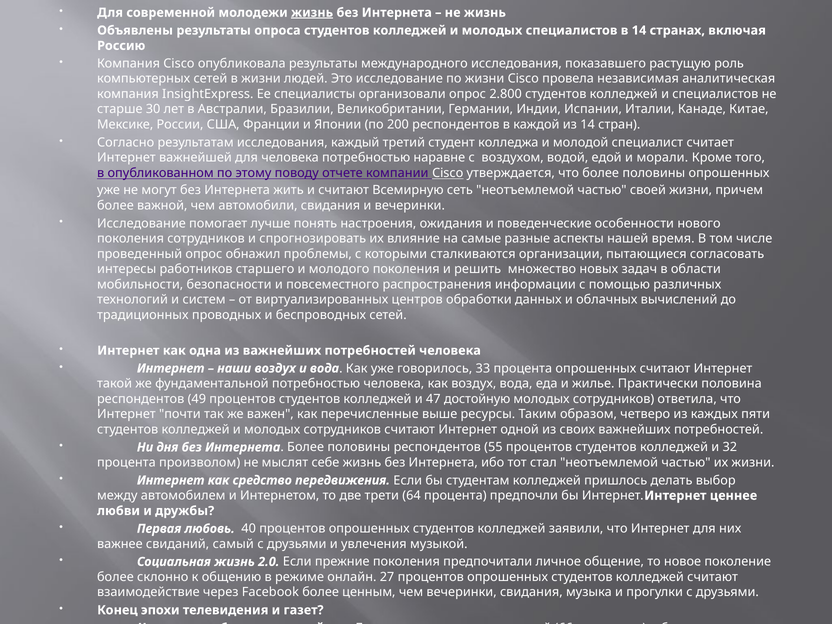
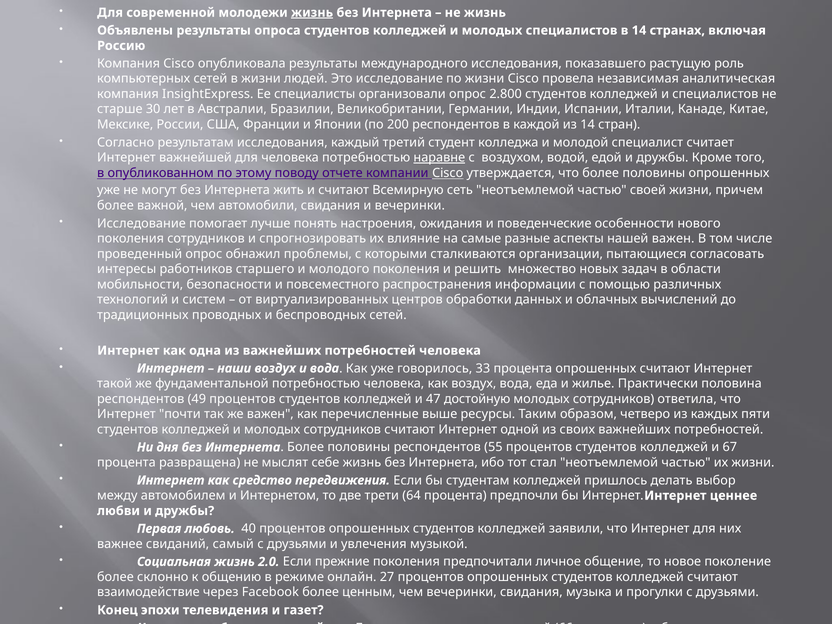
наравне underline: none -> present
едой и морали: морали -> дружбы
нашей время: время -> важен
32: 32 -> 67
произволом: произволом -> развращена
